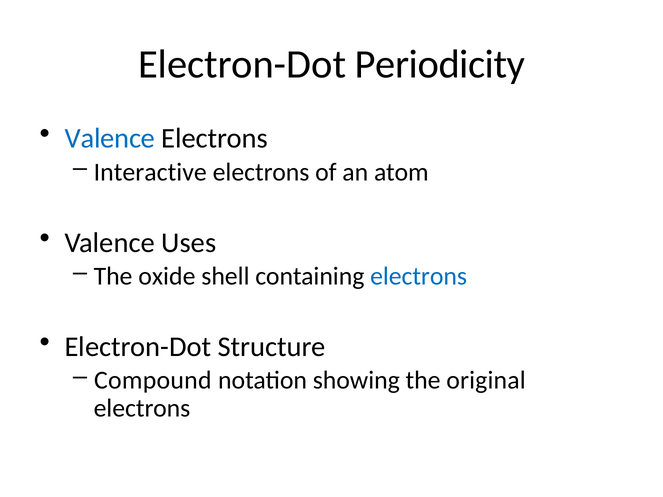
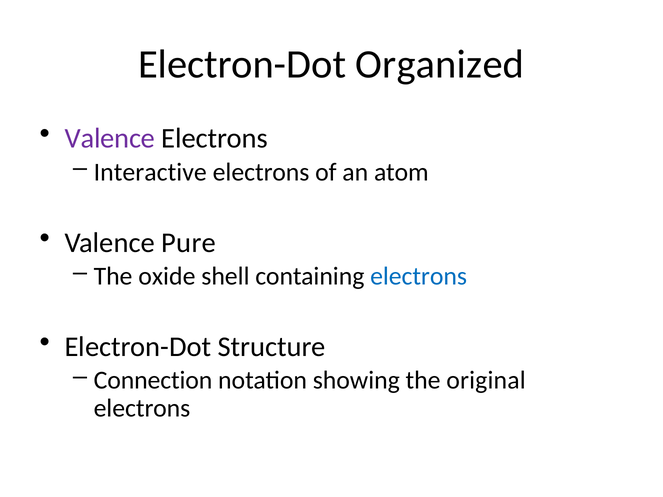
Periodicity: Periodicity -> Organized
Valence at (110, 138) colour: blue -> purple
Uses: Uses -> Pure
Compound: Compound -> Connection
